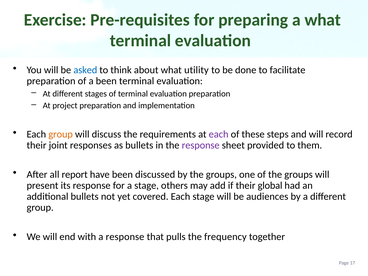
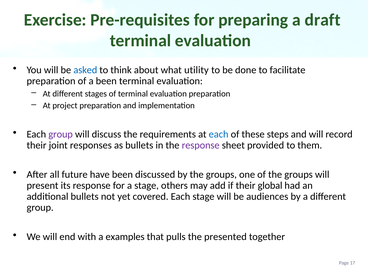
a what: what -> draft
group at (61, 134) colour: orange -> purple
each at (219, 134) colour: purple -> blue
report: report -> future
a response: response -> examples
frequency: frequency -> presented
